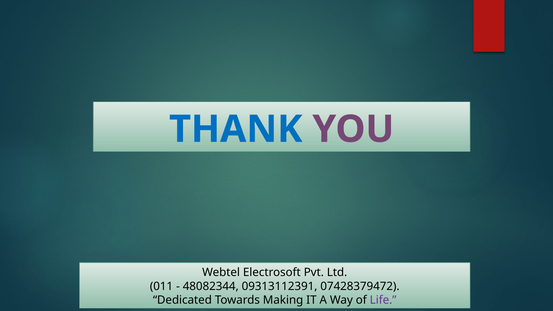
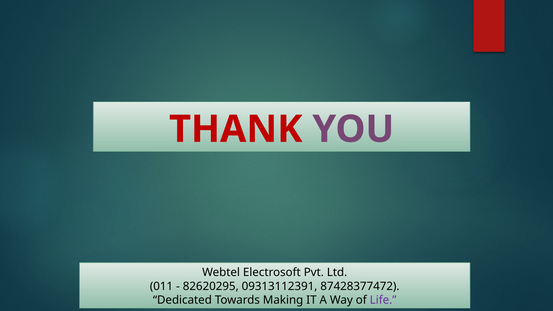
THANK colour: blue -> red
48082344: 48082344 -> 82620295
07428379472: 07428379472 -> 87428377472
